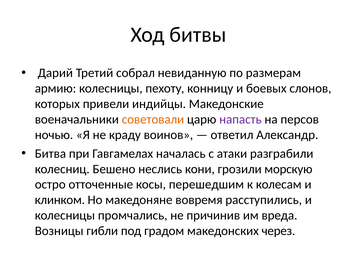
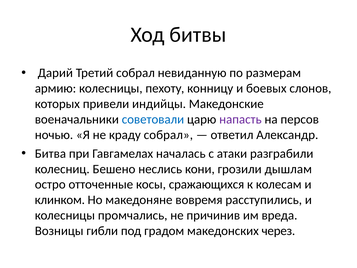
советовали colour: orange -> blue
краду воинов: воинов -> собрал
морскую: морскую -> дышлам
перешедшим: перешедшим -> сражающихся
